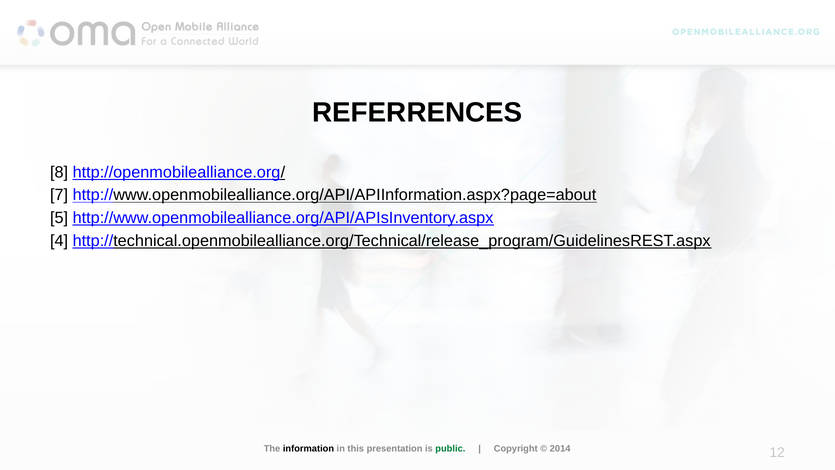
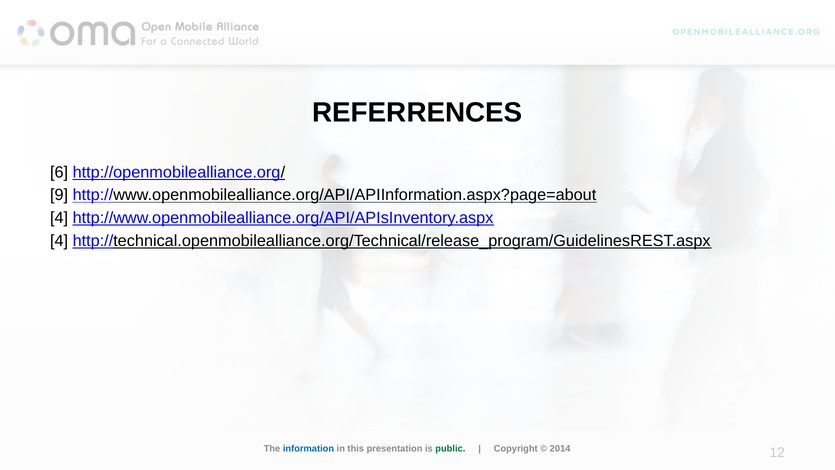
8: 8 -> 6
7: 7 -> 9
5 at (59, 218): 5 -> 4
information colour: black -> blue
